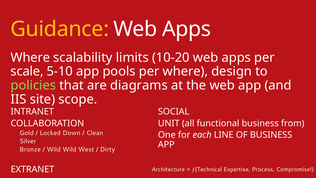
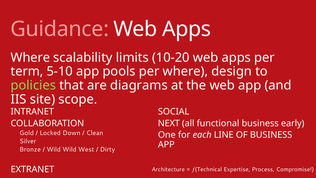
Guidance colour: yellow -> pink
scale: scale -> term
UNIT: UNIT -> NEXT
from: from -> early
